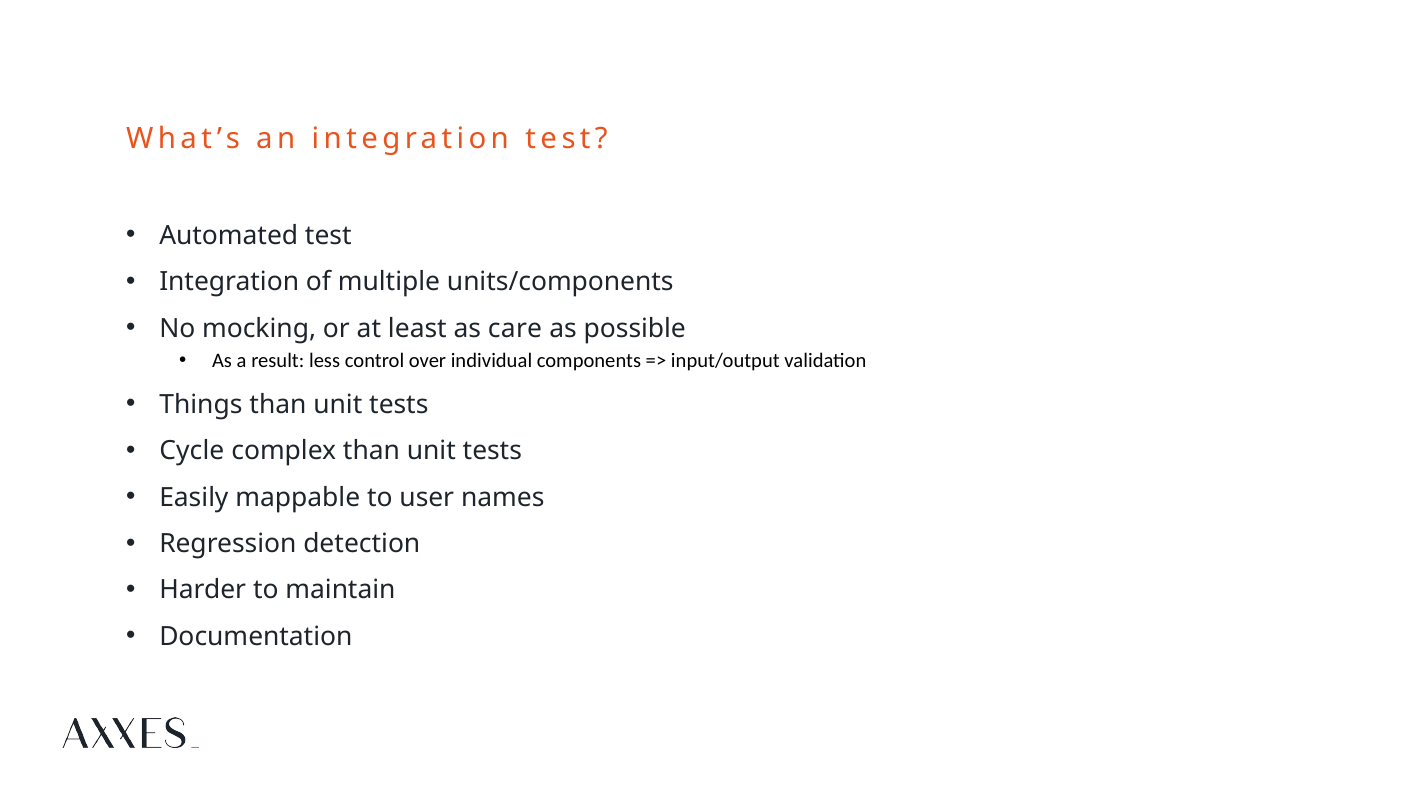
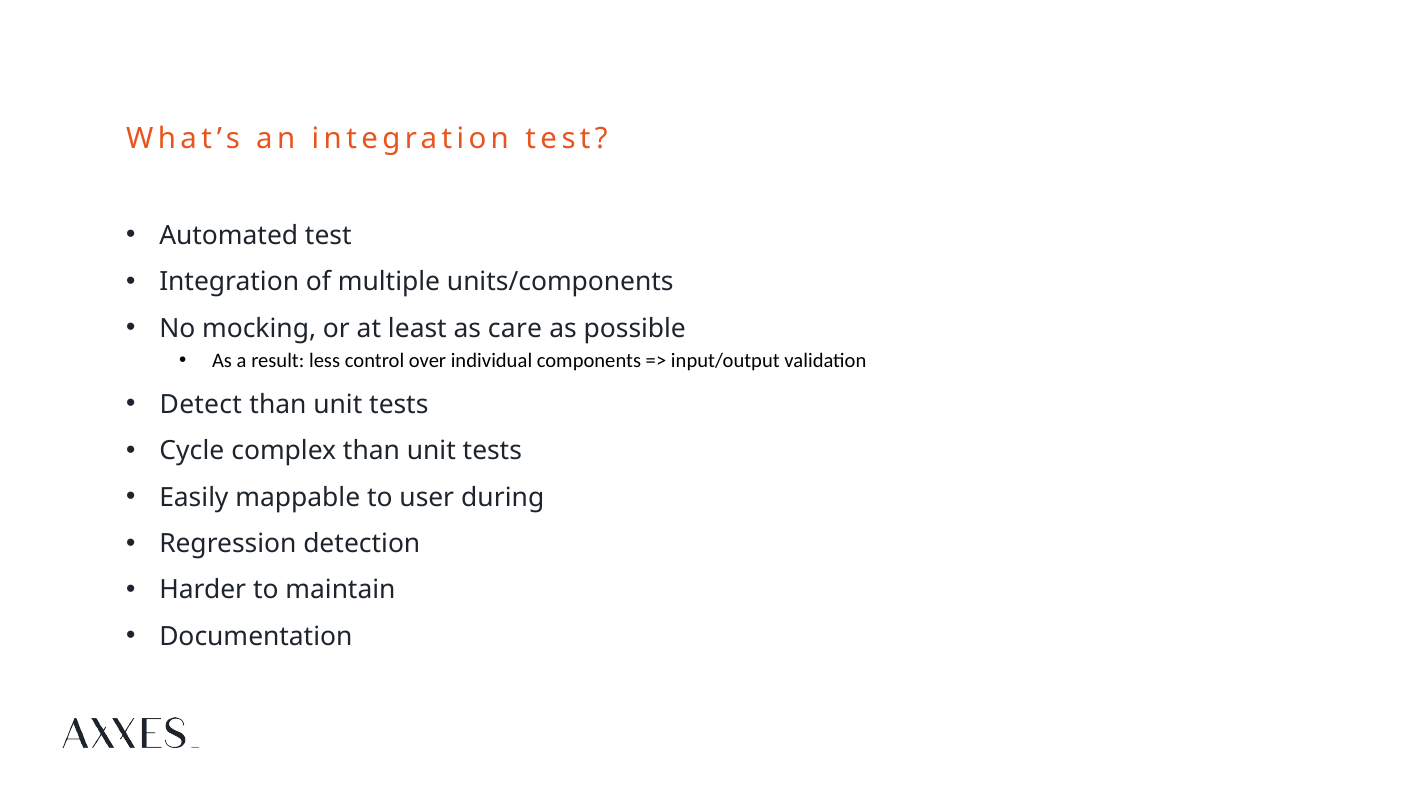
Things: Things -> Detect
names: names -> during
